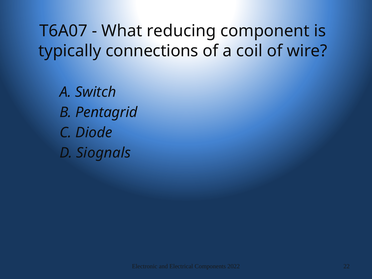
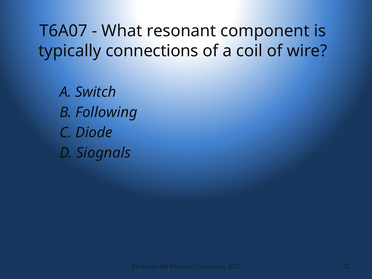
reducing: reducing -> resonant
Pentagrid: Pentagrid -> Following
